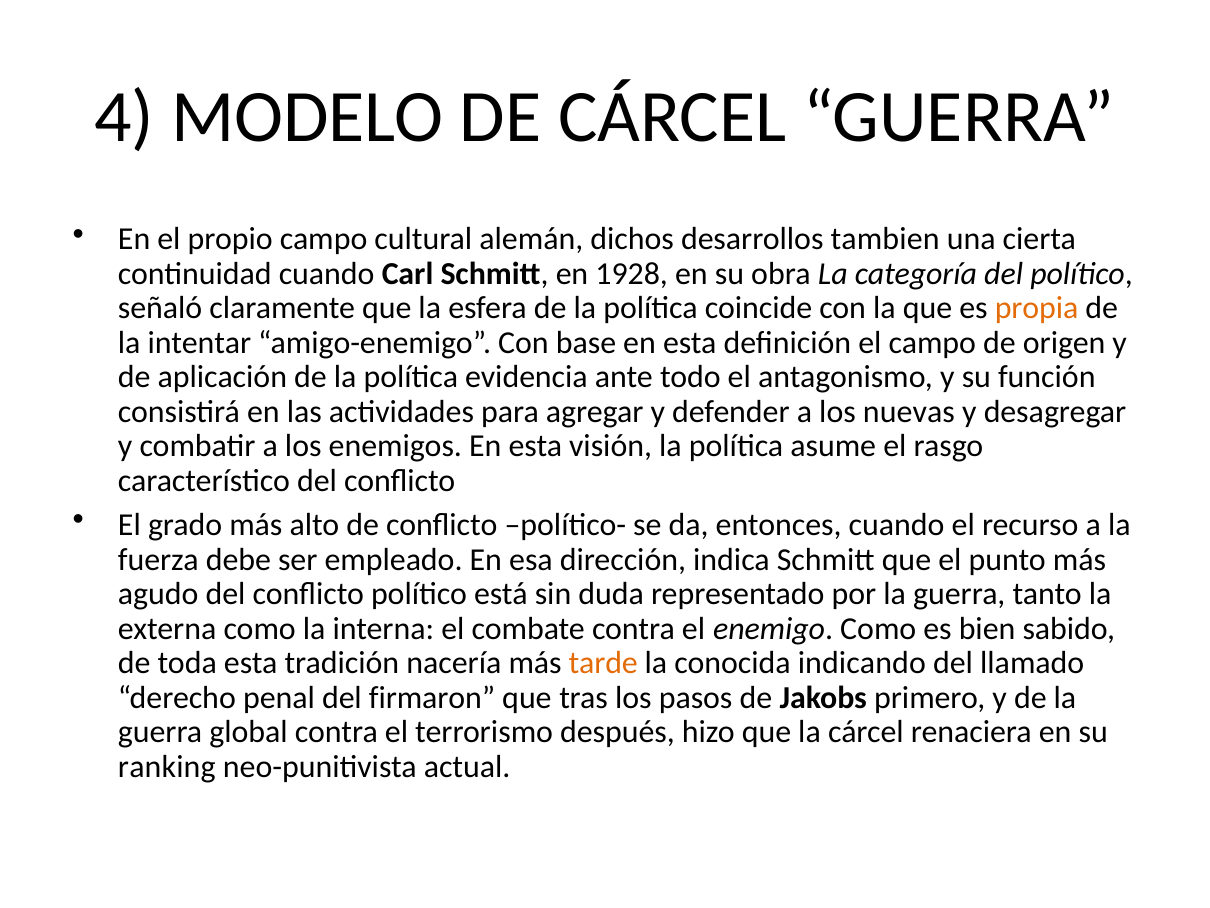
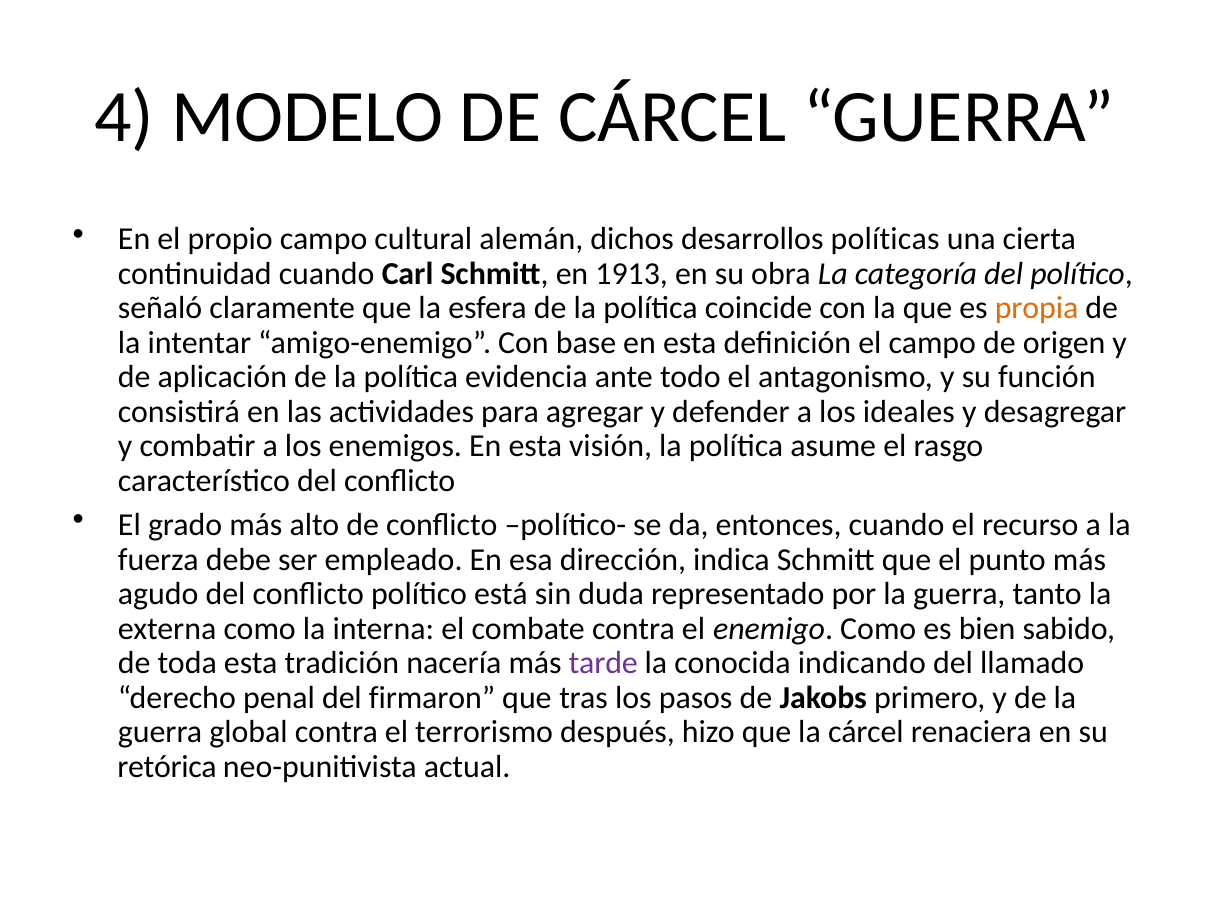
tambien: tambien -> políticas
1928: 1928 -> 1913
nuevas: nuevas -> ideales
tarde colour: orange -> purple
ranking: ranking -> retórica
